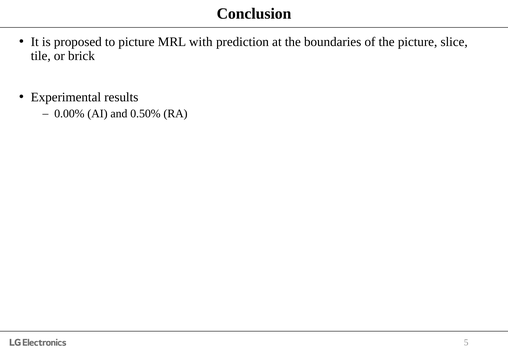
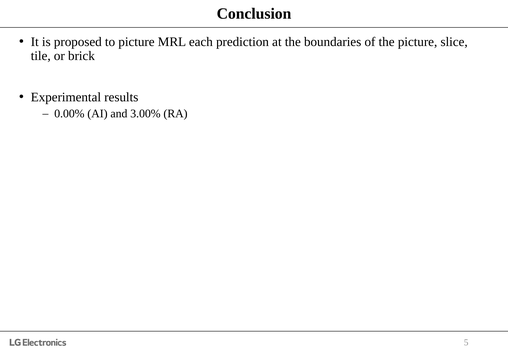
with: with -> each
0.50%: 0.50% -> 3.00%
